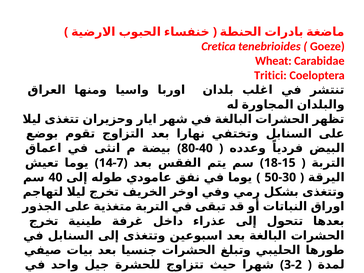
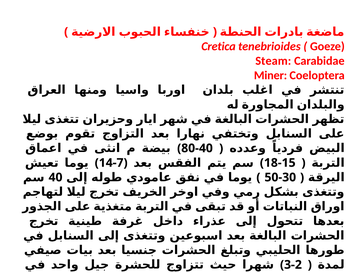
Wheat: Wheat -> Steam
Tritici: Tritici -> Miner
